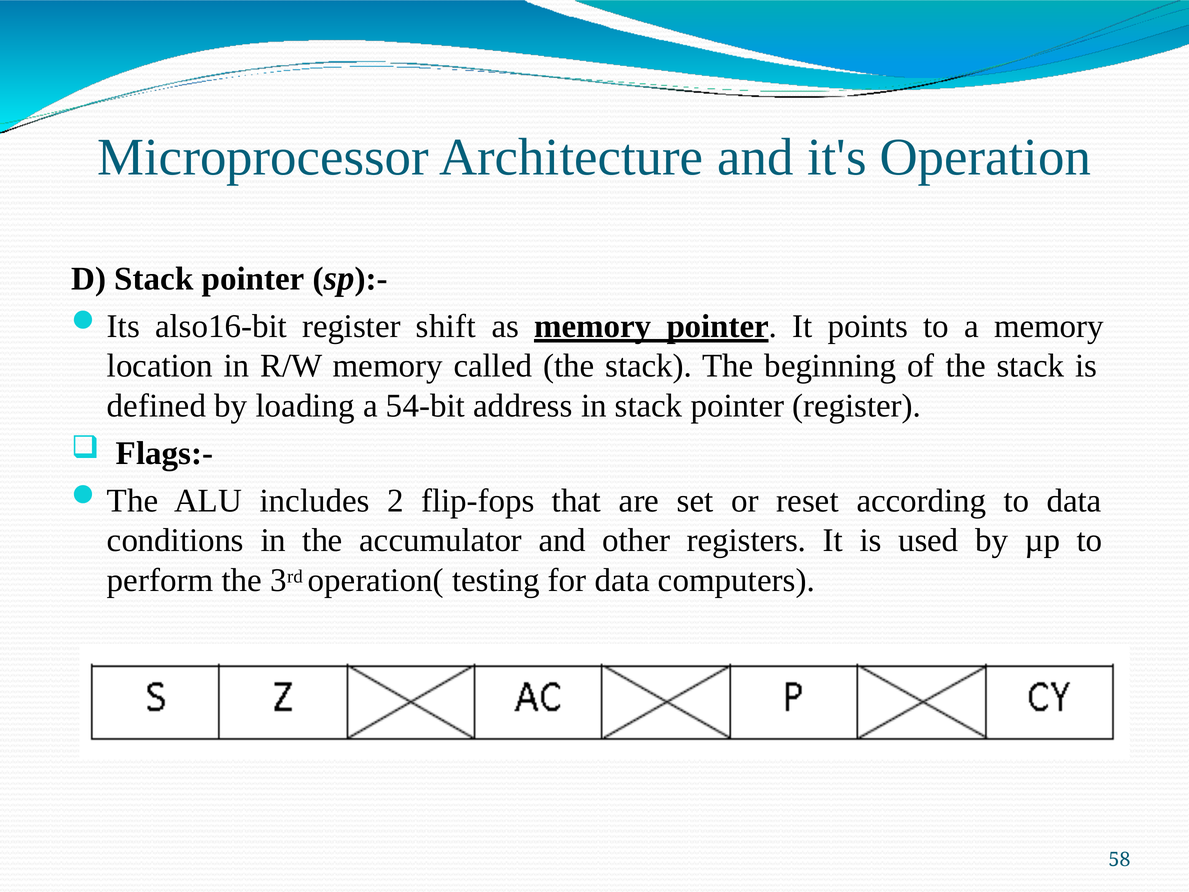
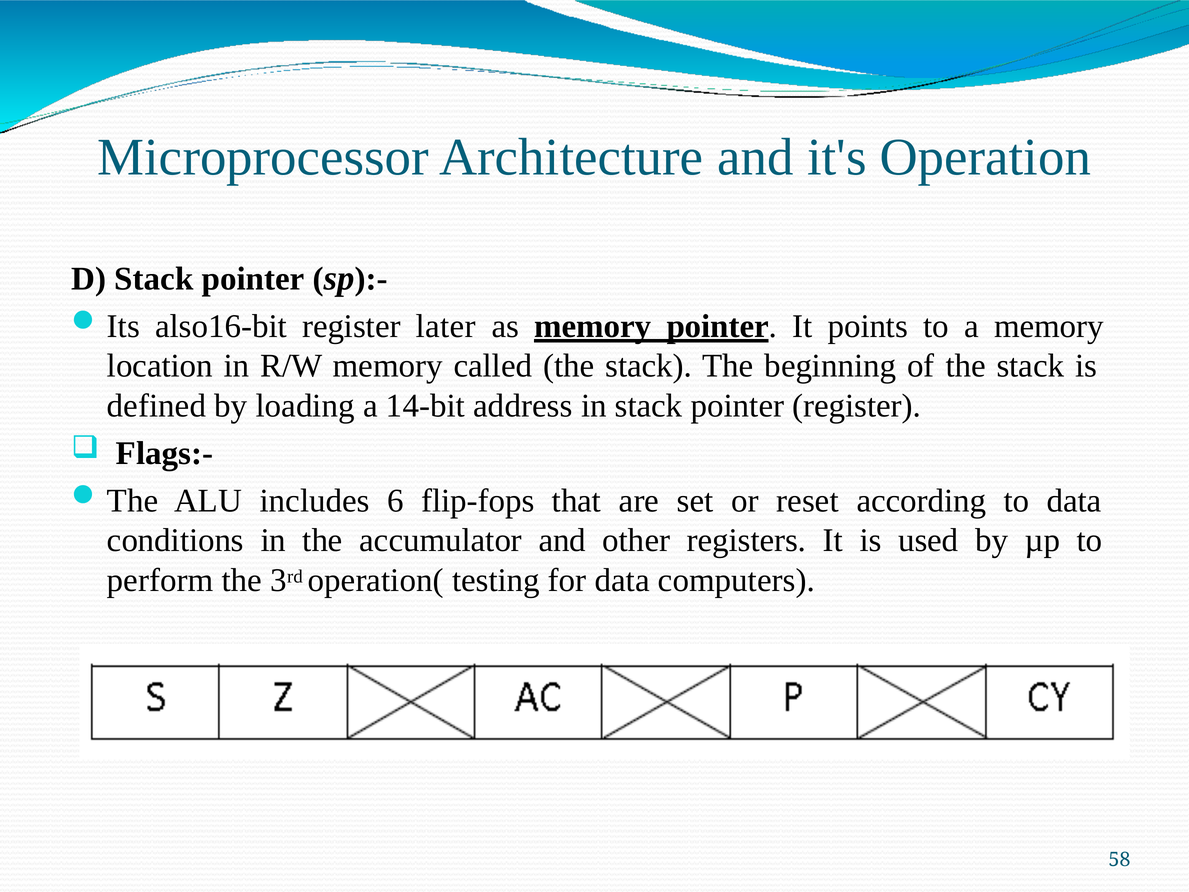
shift: shift -> later
54-bit: 54-bit -> 14-bit
2: 2 -> 6
